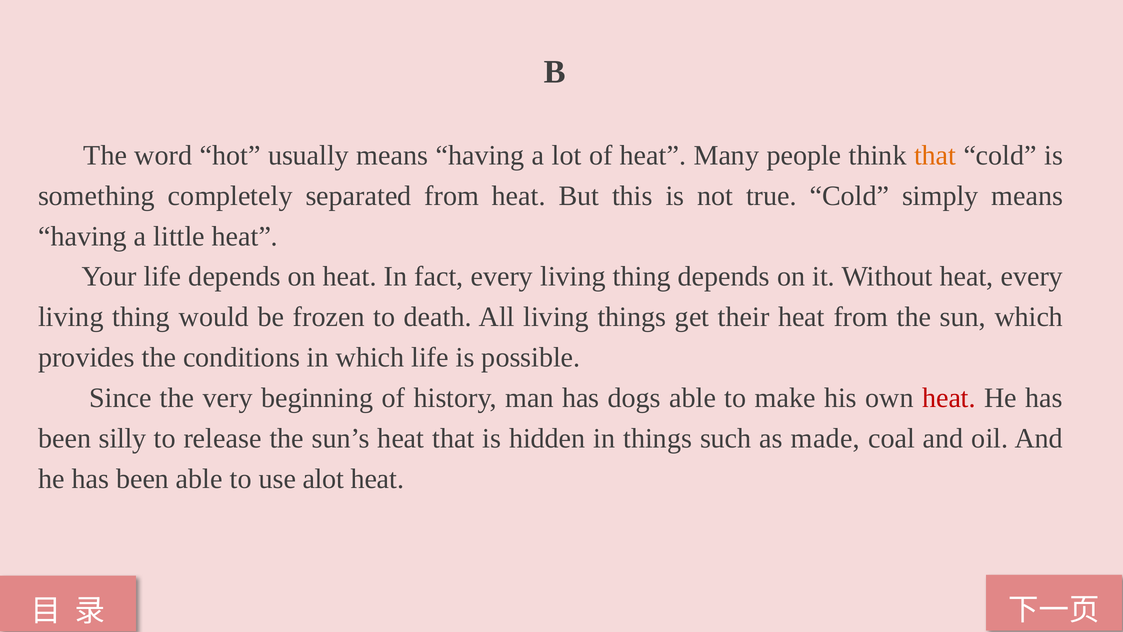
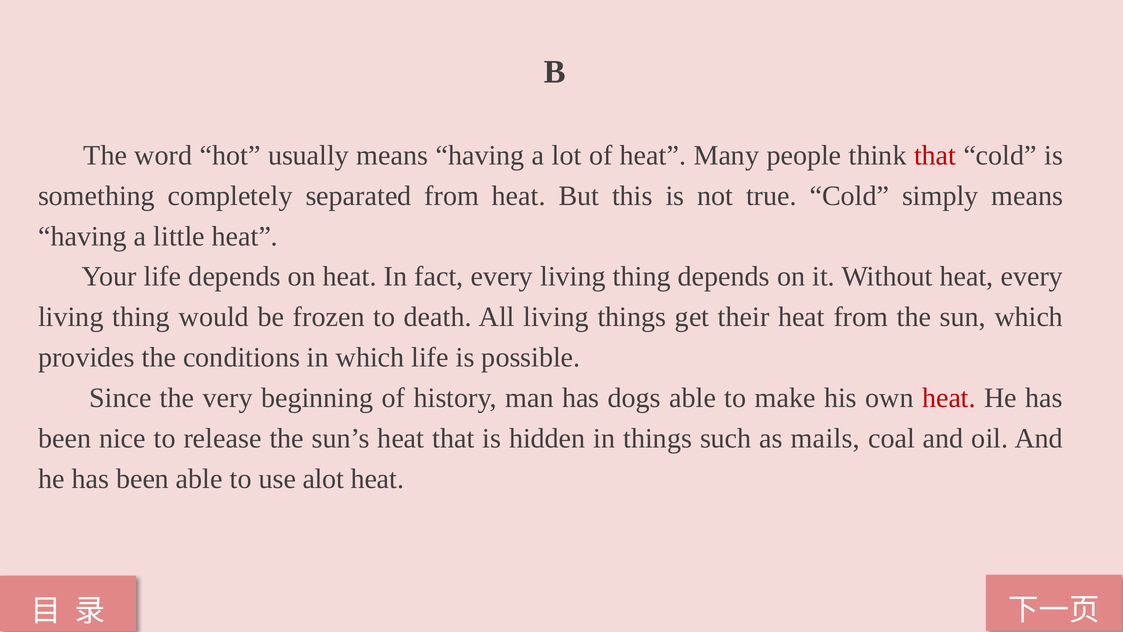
that at (935, 155) colour: orange -> red
silly: silly -> nice
made: made -> mails
